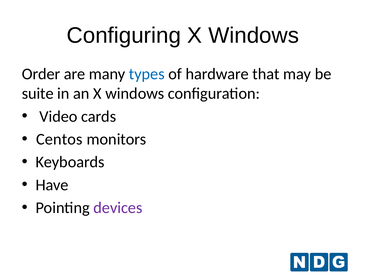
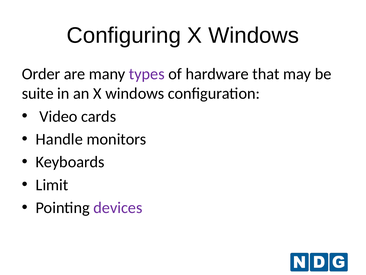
types colour: blue -> purple
Centos: Centos -> Handle
Have: Have -> Limit
